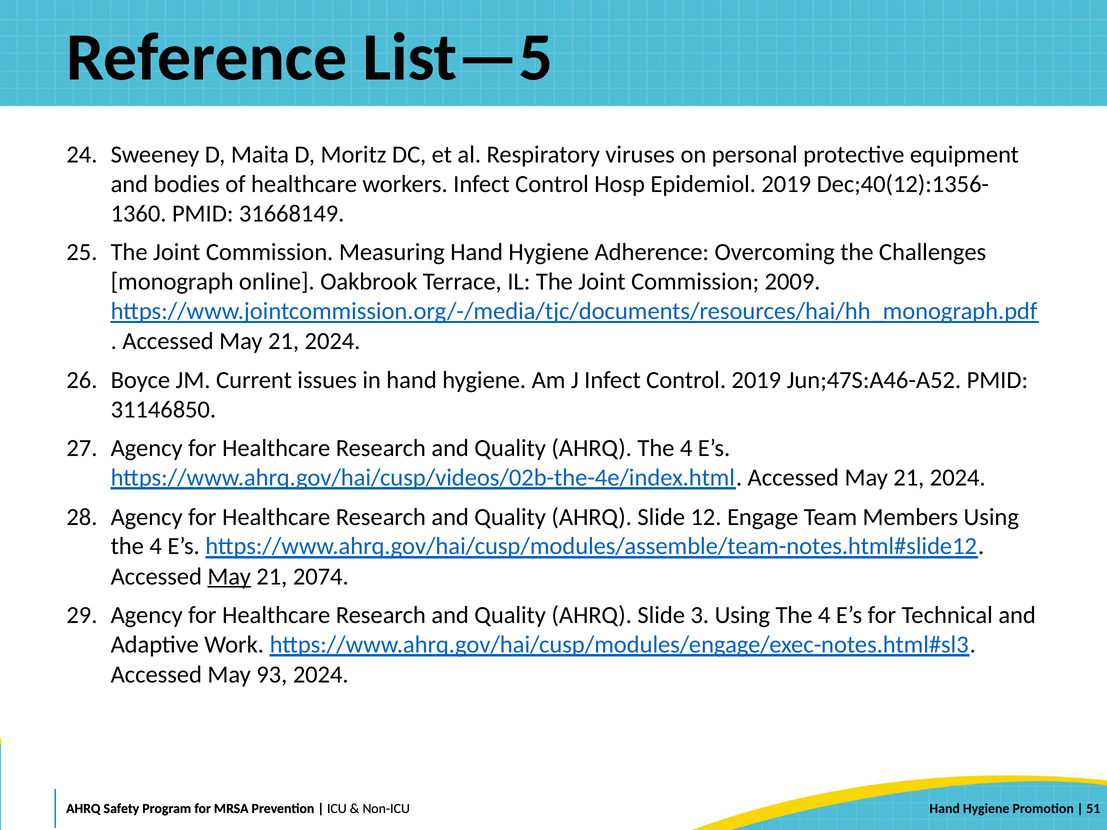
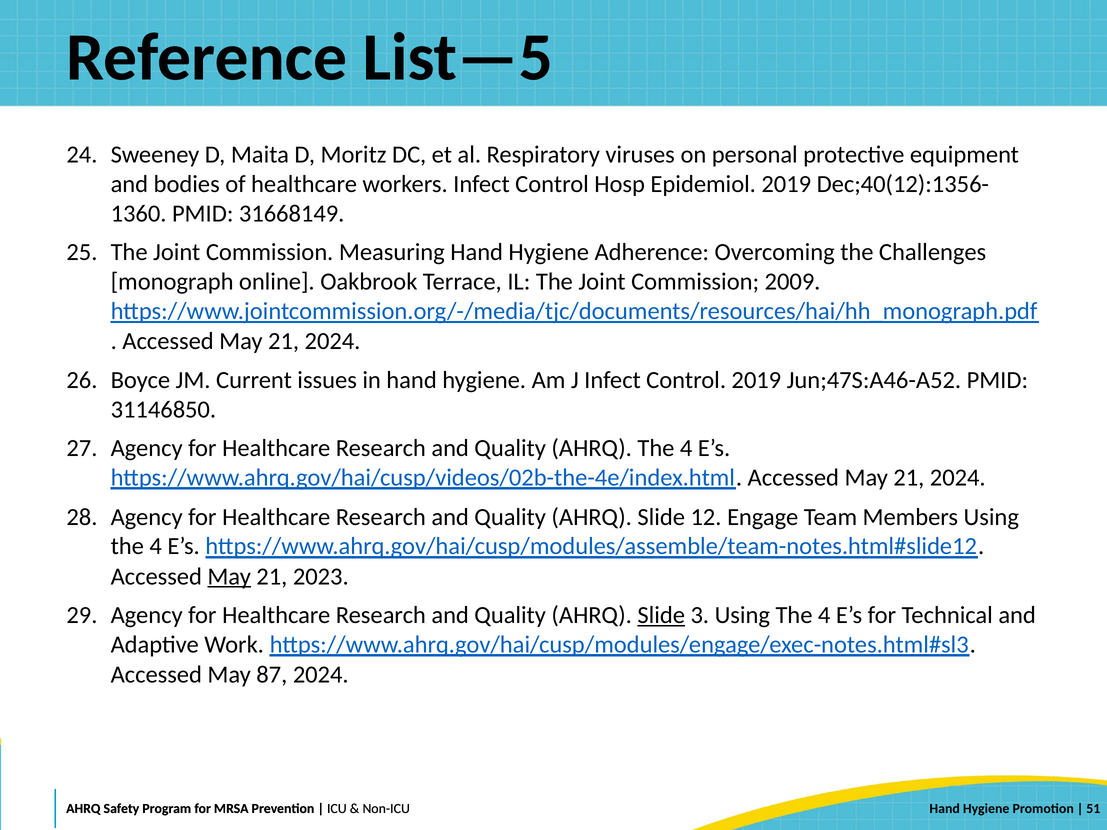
2074: 2074 -> 2023
Slide at (661, 615) underline: none -> present
93: 93 -> 87
